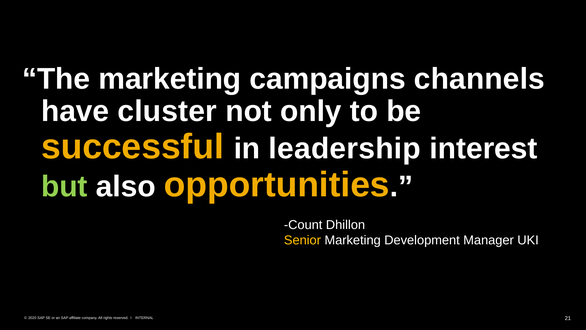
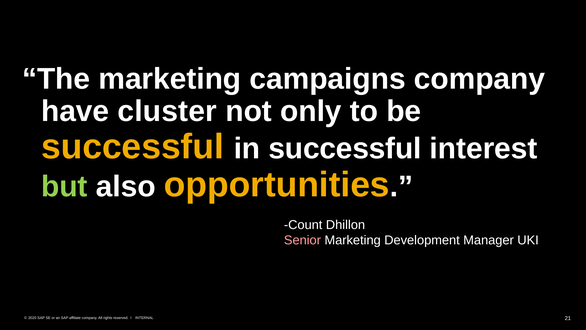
campaigns channels: channels -> company
in leadership: leadership -> successful
Senior colour: yellow -> pink
